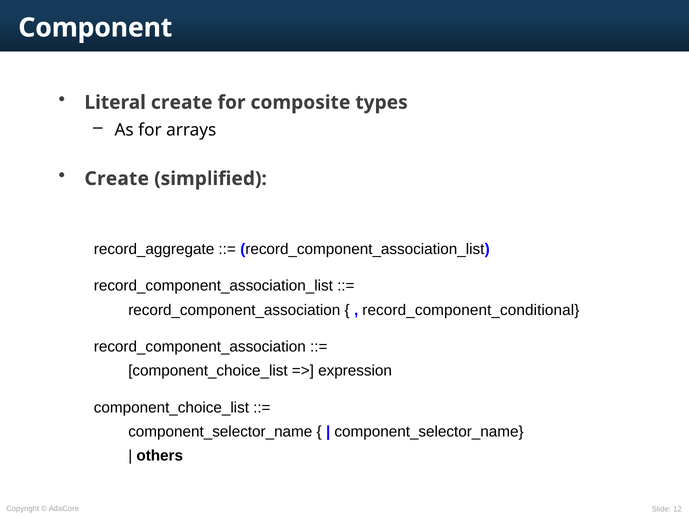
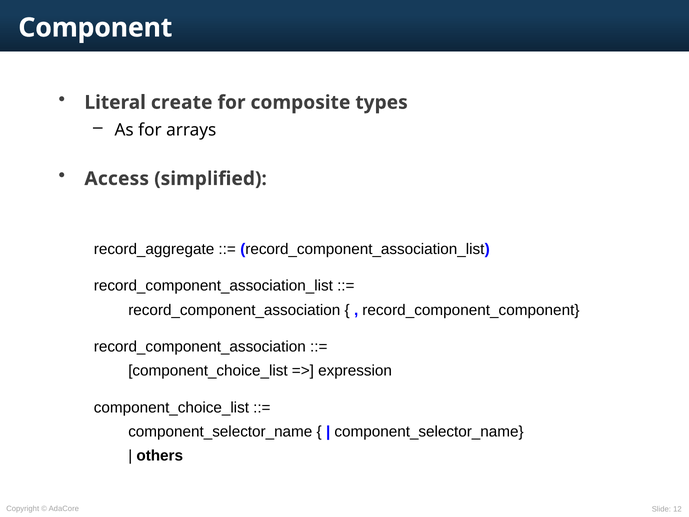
Create at (117, 179): Create -> Access
record_component_conditional: record_component_conditional -> record_component_component
